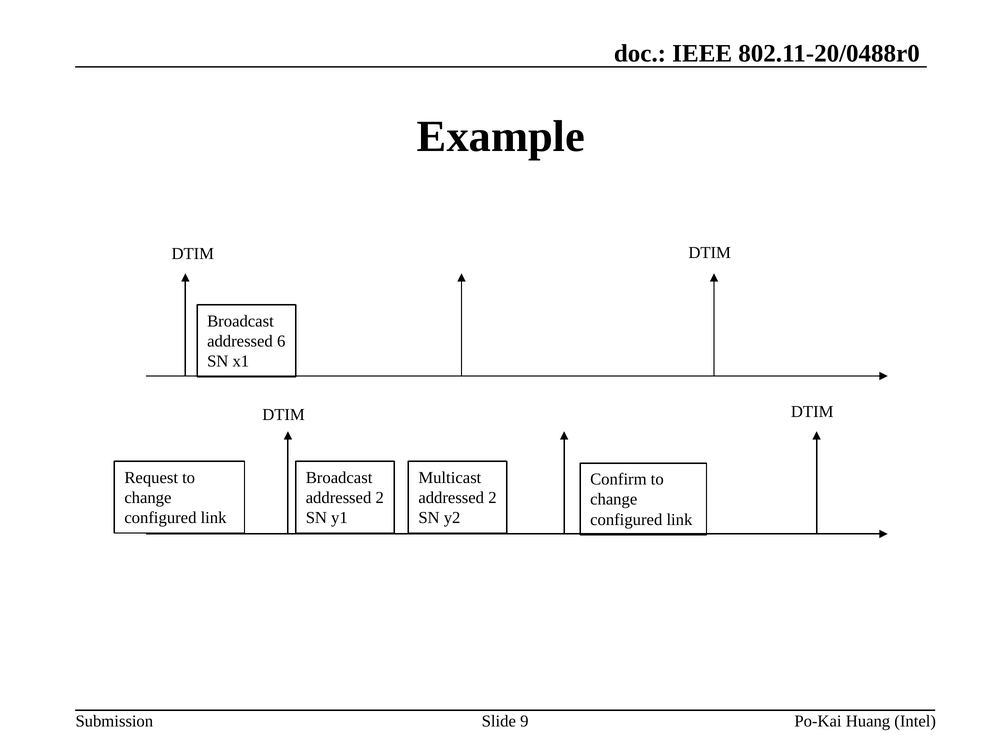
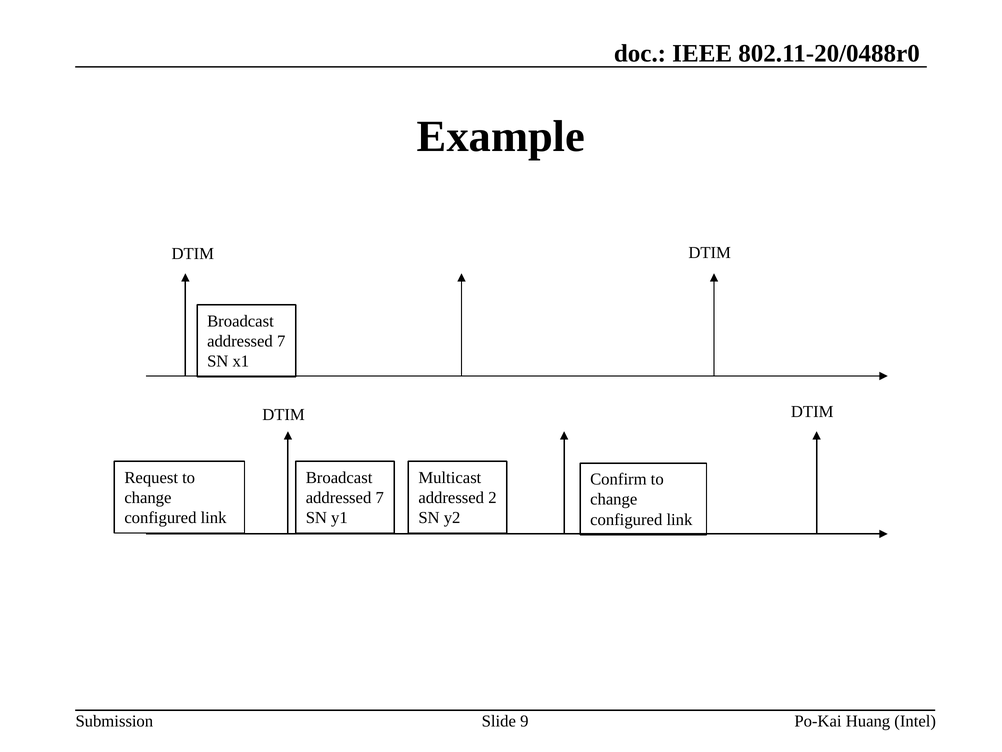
6 at (281, 341): 6 -> 7
2 at (380, 497): 2 -> 7
